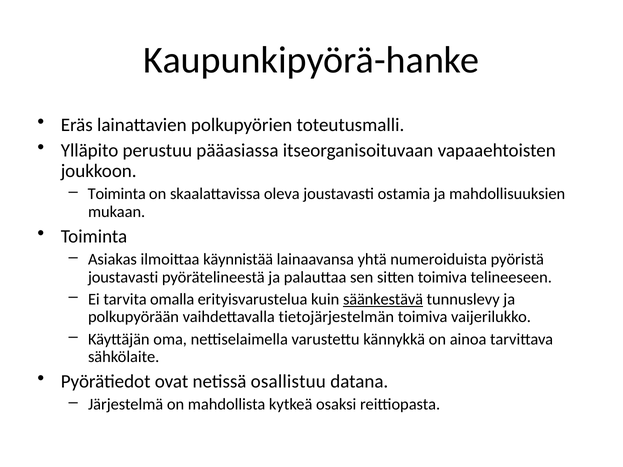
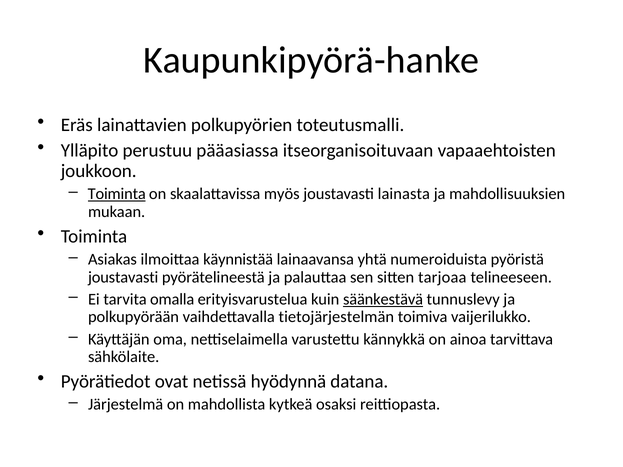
Toiminta at (117, 194) underline: none -> present
oleva: oleva -> myös
ostamia: ostamia -> lainasta
sitten toimiva: toimiva -> tarjoaa
osallistuu: osallistuu -> hyödynnä
